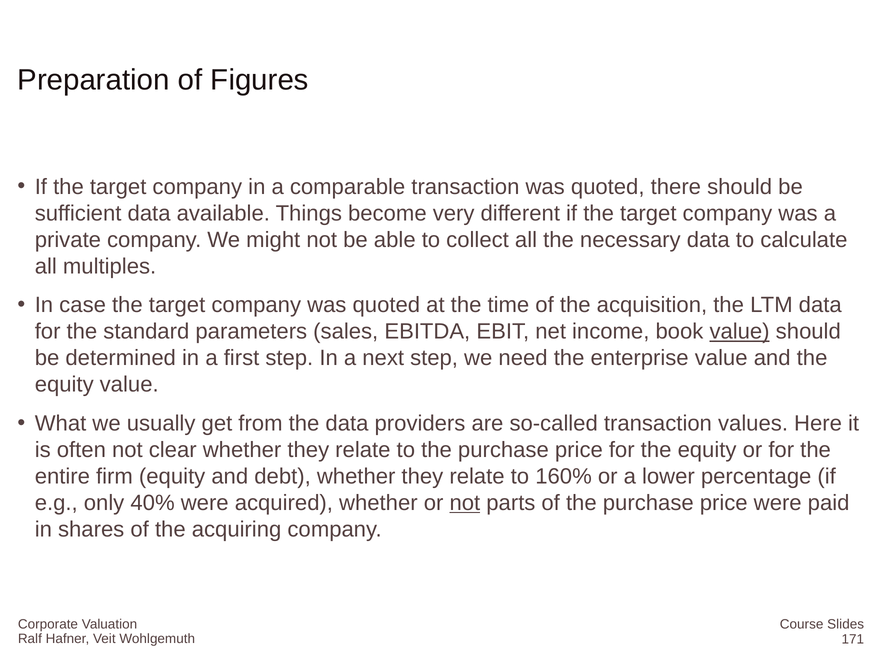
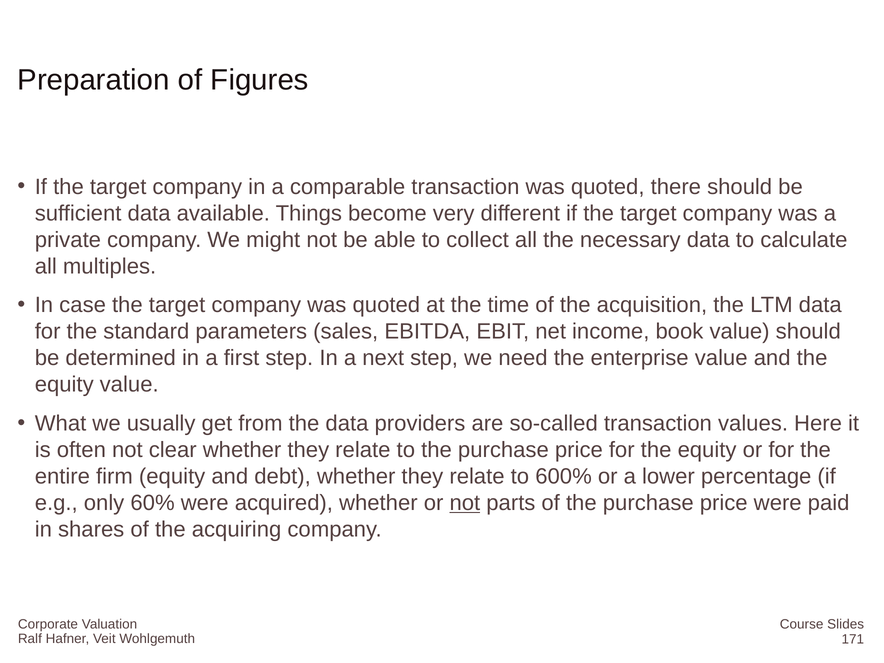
value at (740, 332) underline: present -> none
160%: 160% -> 600%
40%: 40% -> 60%
